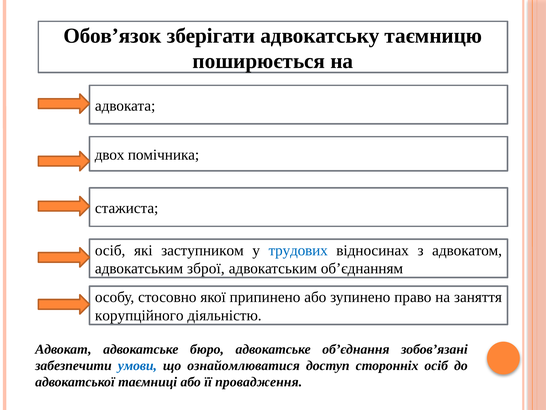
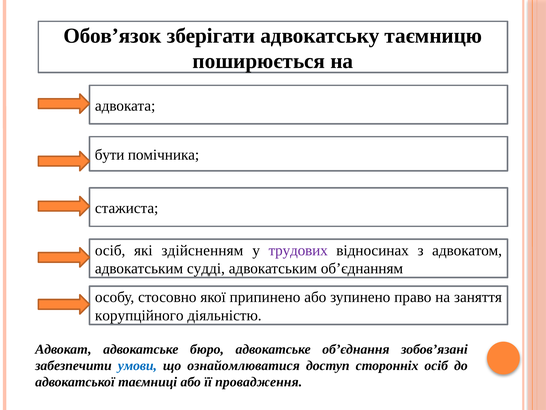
двох: двох -> бути
заступником: заступником -> здійсненням
трудових colour: blue -> purple
зброї: зброї -> судді
